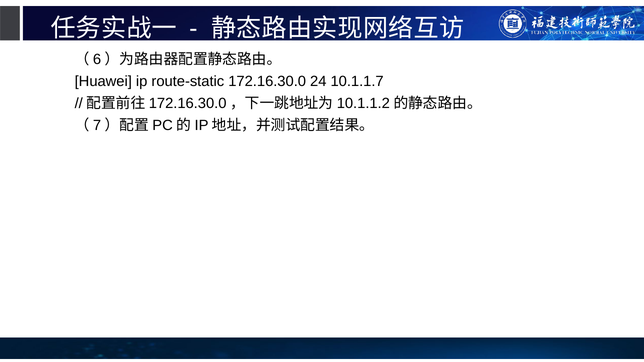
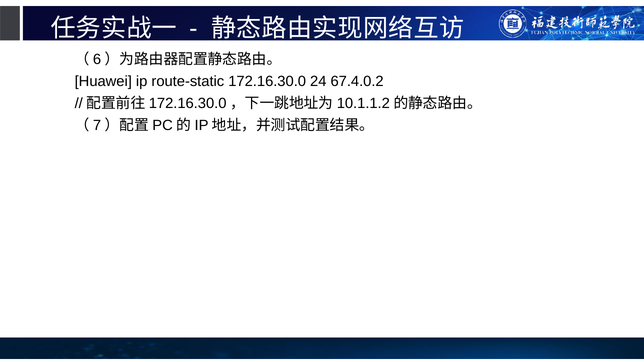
10.1.1.7: 10.1.1.7 -> 67.4.0.2
